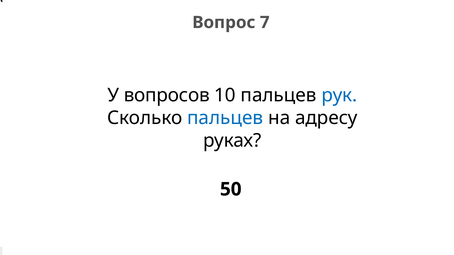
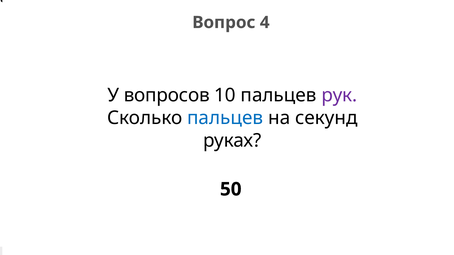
7: 7 -> 4
рук colour: blue -> purple
адресу: адресу -> секунд
